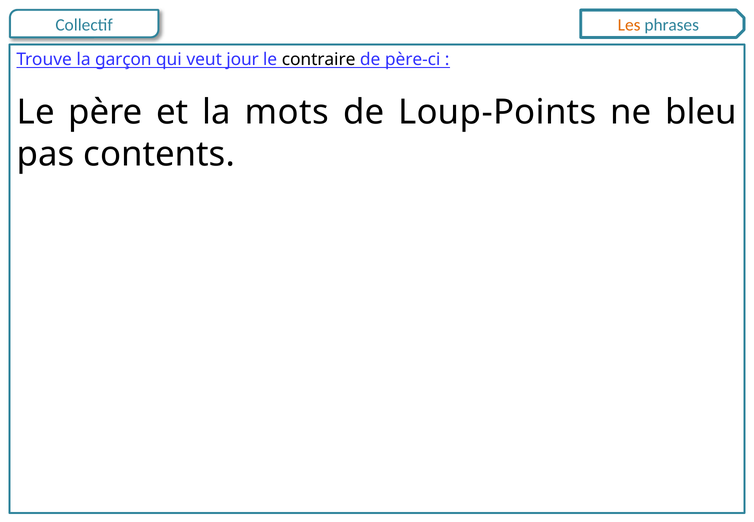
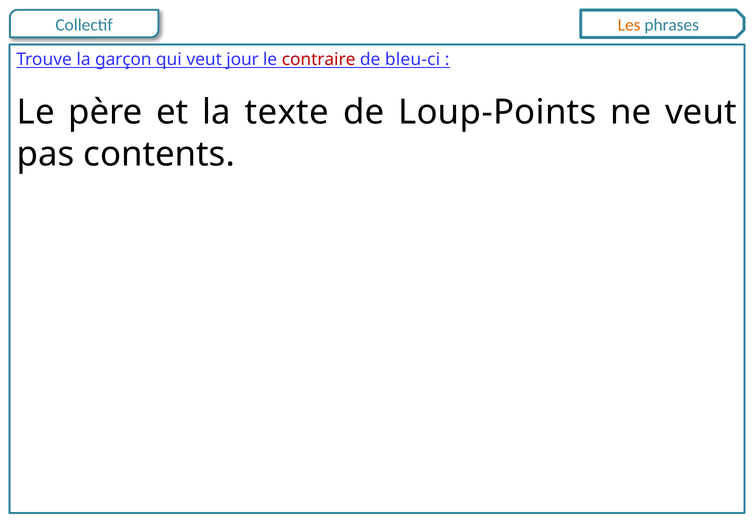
contraire colour: black -> red
père-ci: père-ci -> bleu-ci
mots: mots -> texte
ne bleu: bleu -> veut
